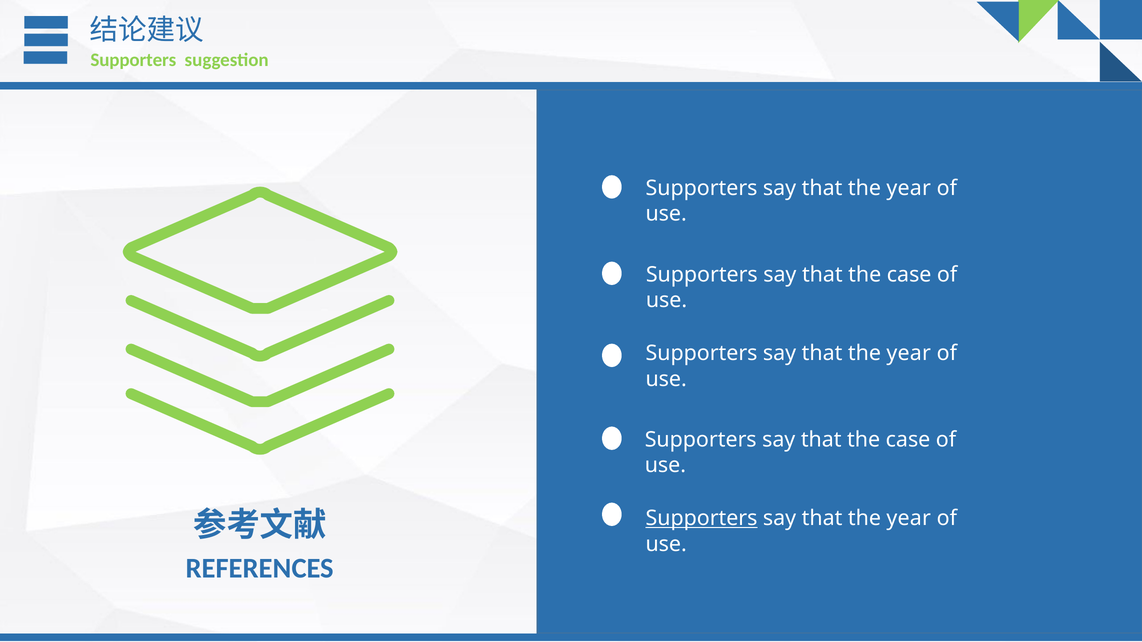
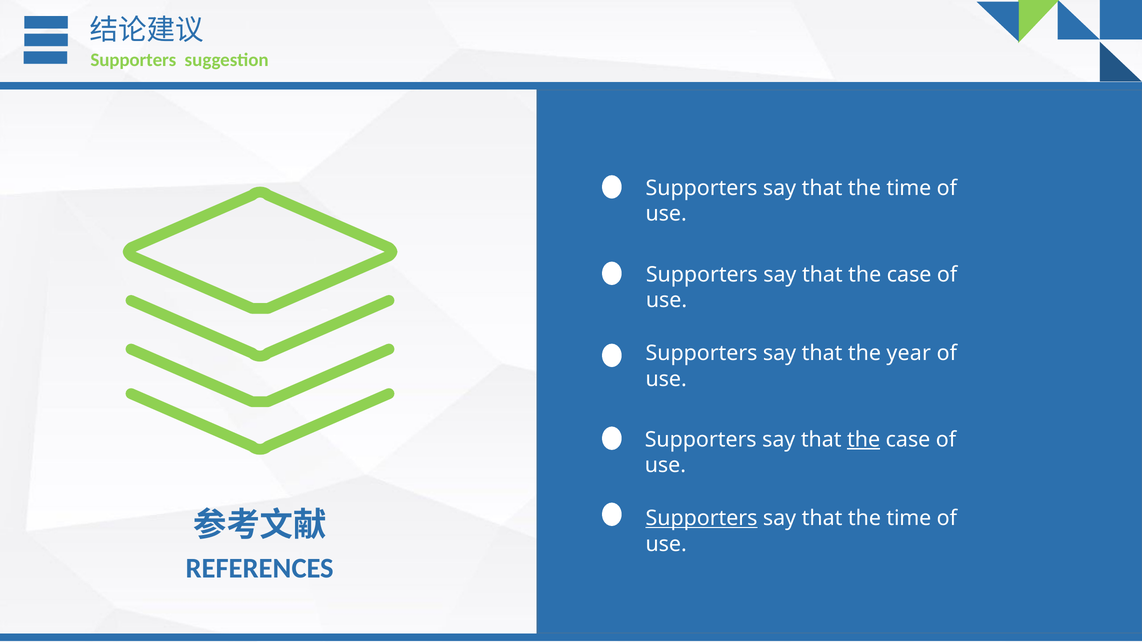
year at (909, 188): year -> time
the at (864, 440) underline: none -> present
year at (909, 519): year -> time
